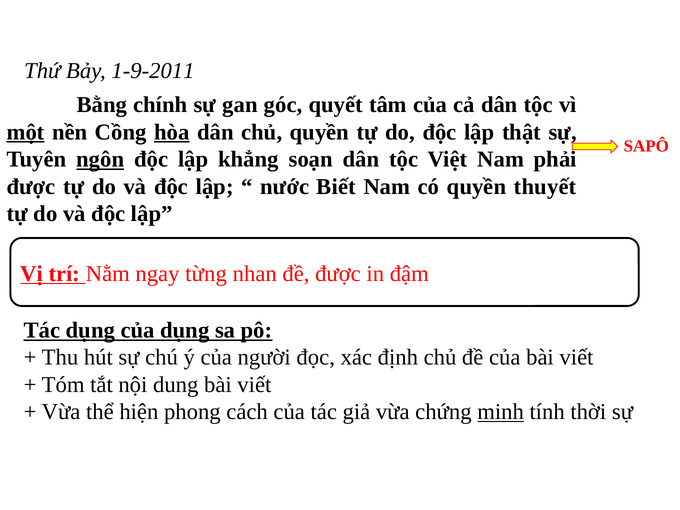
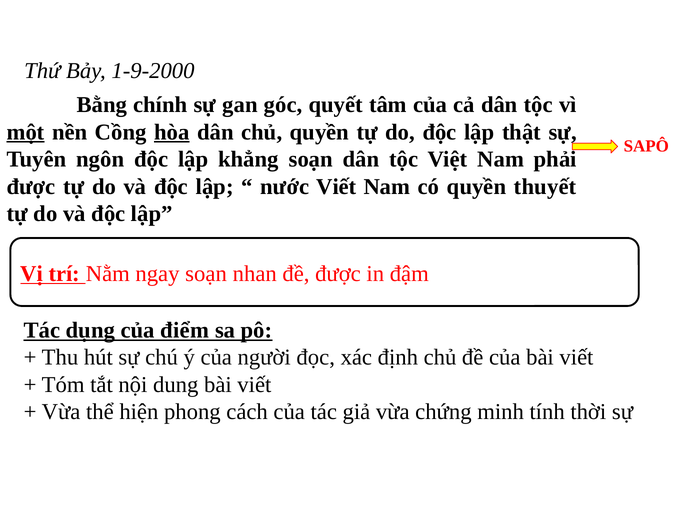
1-9-2011: 1-9-2011 -> 1-9-2000
ngôn underline: present -> none
nước Biết: Biết -> Viết
ngay từng: từng -> soạn
của dụng: dụng -> điểm
minh underline: present -> none
